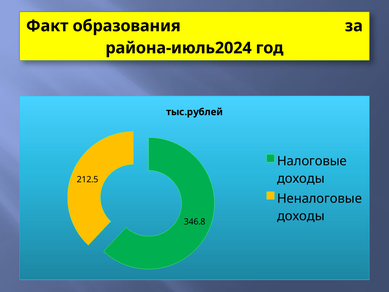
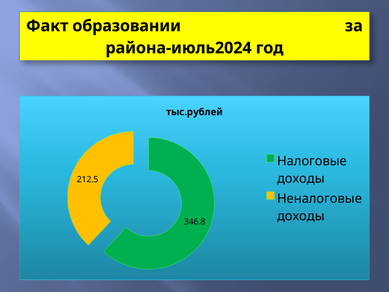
образования: образования -> образовании
